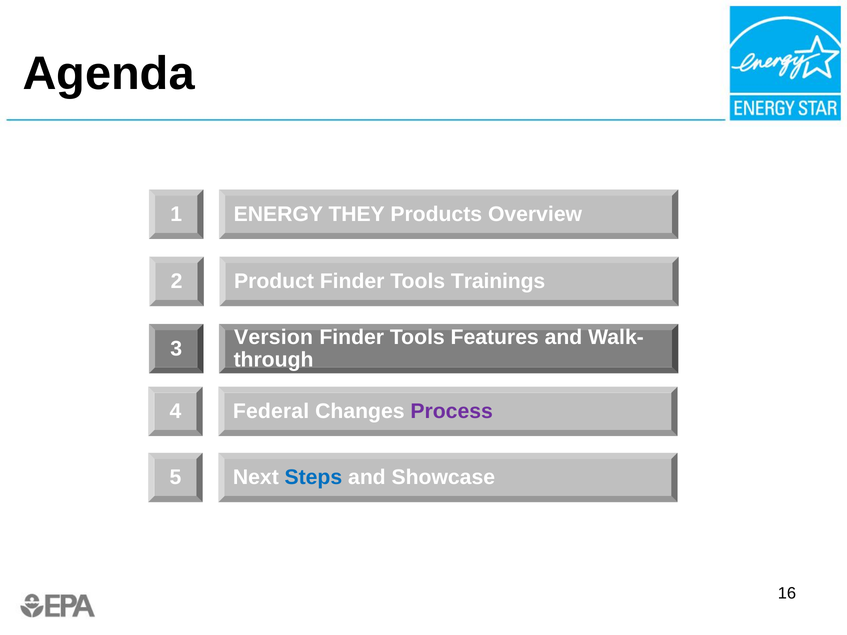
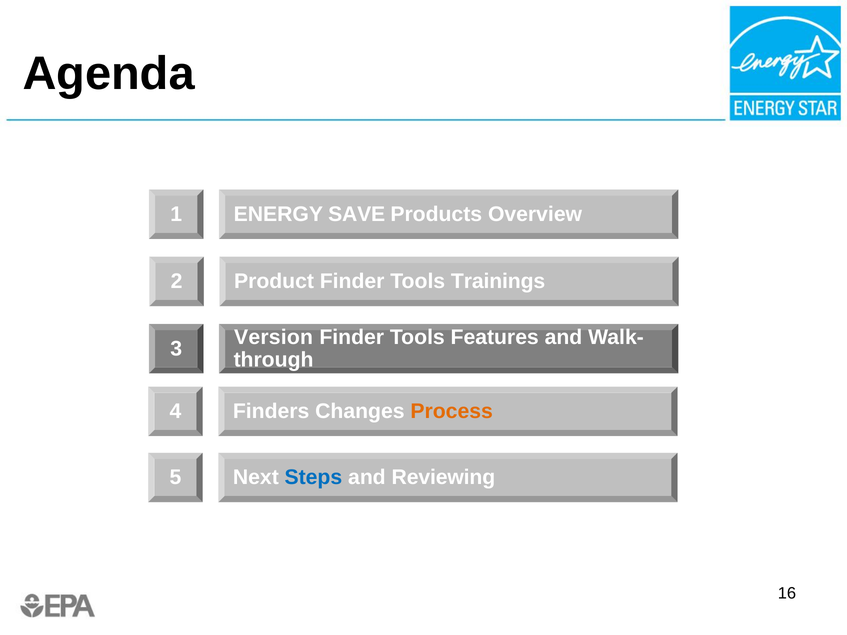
THEY: THEY -> SAVE
Federal: Federal -> Finders
Process colour: purple -> orange
Showcase: Showcase -> Reviewing
